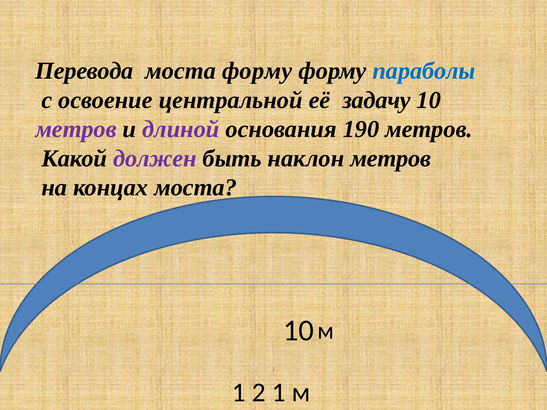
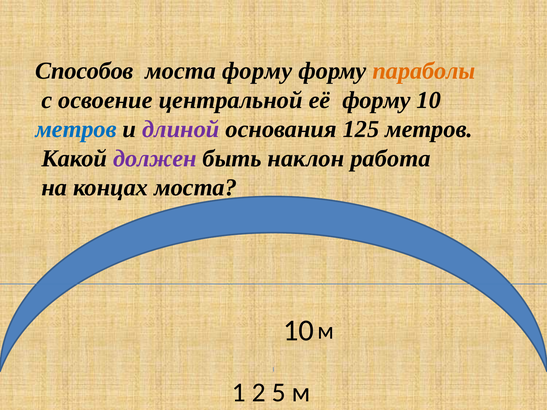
Перевода: Перевода -> Способов
параболы colour: blue -> orange
её задачу: задачу -> форму
метров at (76, 129) colour: purple -> blue
190: 190 -> 125
наклон метров: метров -> работа
2 1: 1 -> 5
